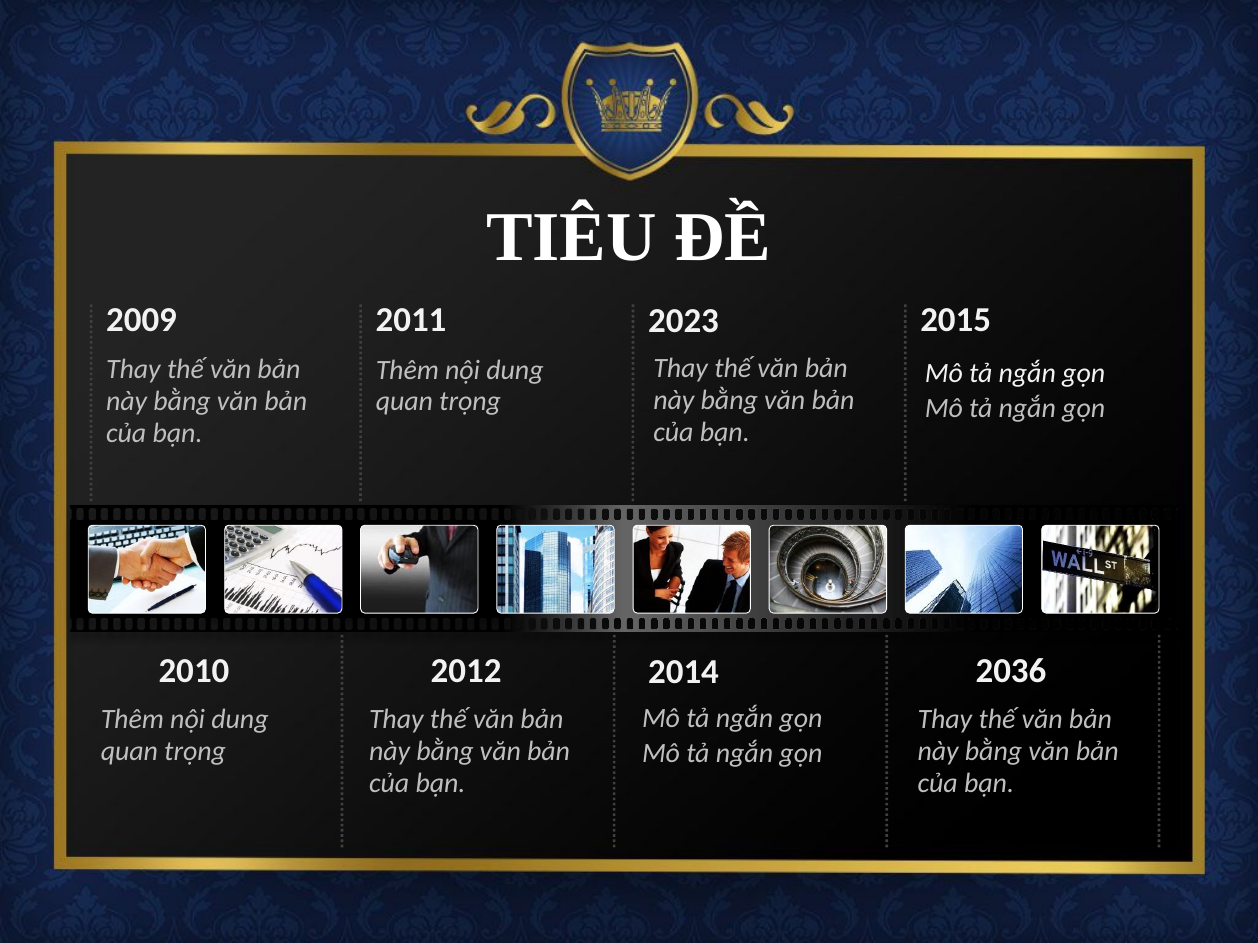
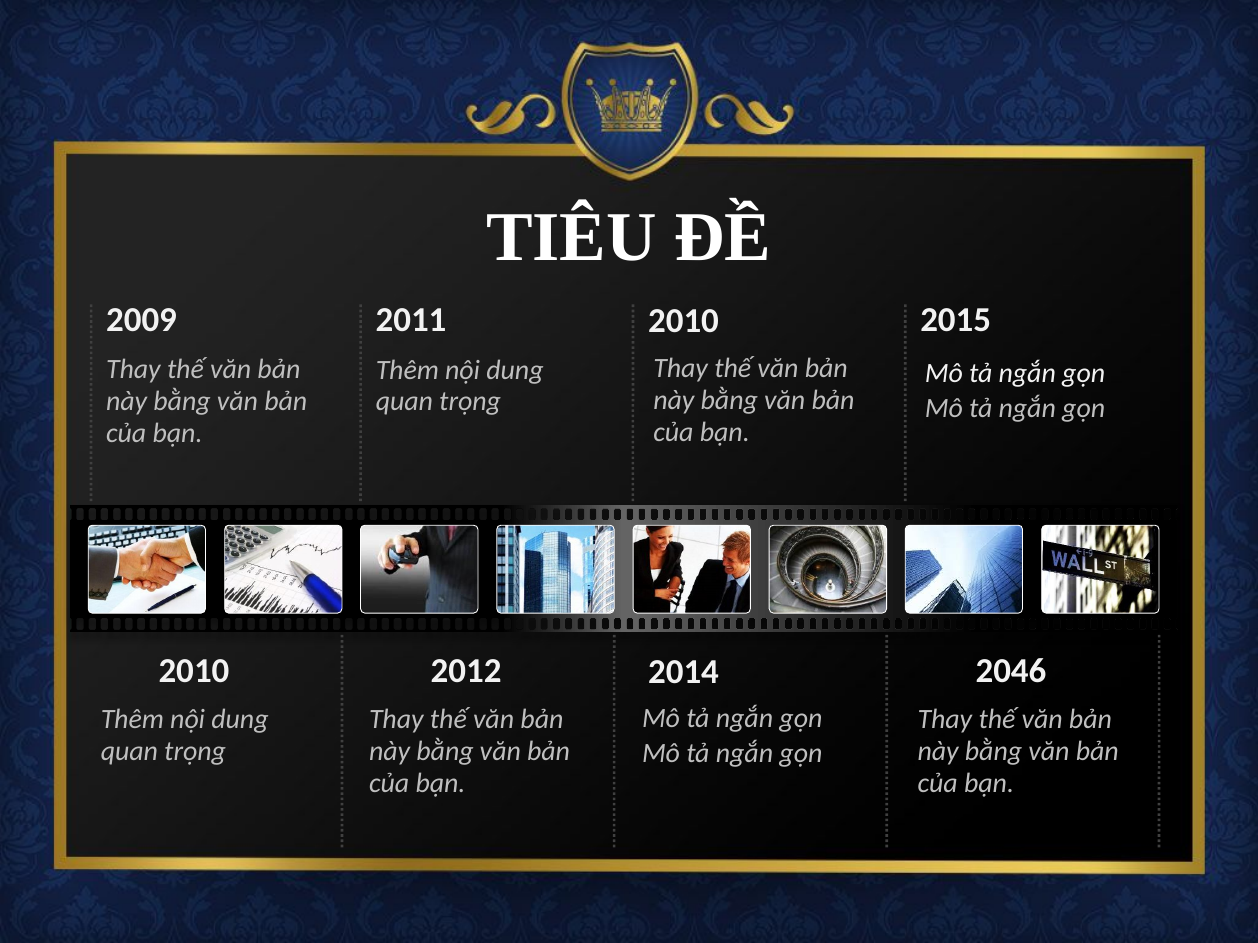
2023 at (684, 321): 2023 -> 2010
2036: 2036 -> 2046
